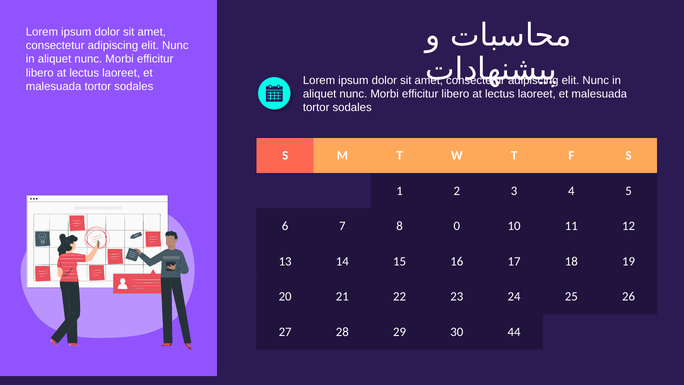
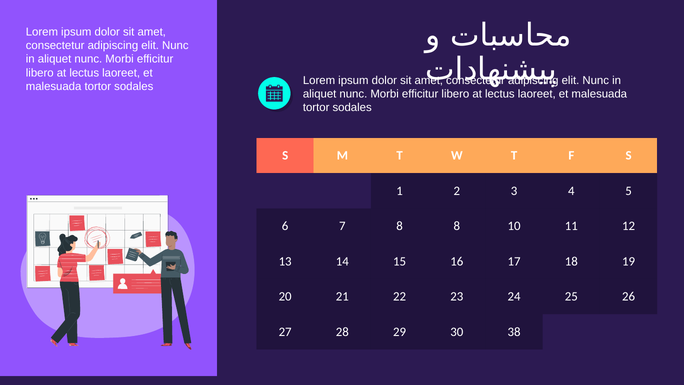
8 0: 0 -> 8
44: 44 -> 38
